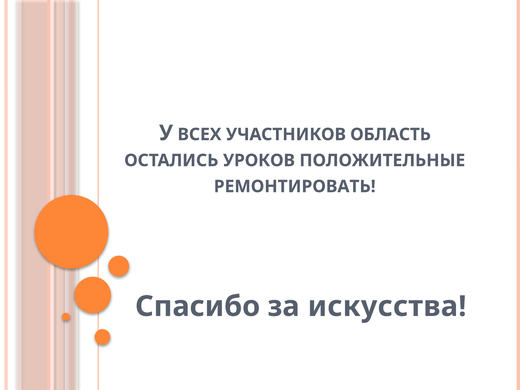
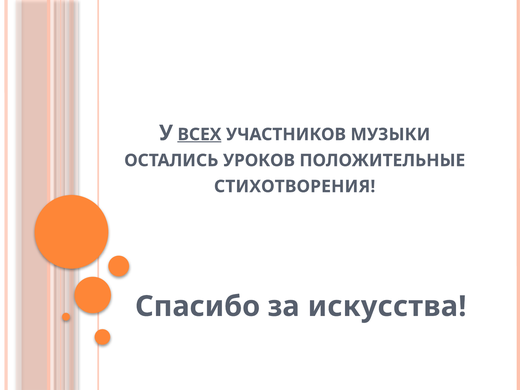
ВСЕХ underline: none -> present
ОБЛАСТЬ: ОБЛАСТЬ -> МУЗЫКИ
РЕМОНТИРОВАТЬ: РЕМОНТИРОВАТЬ -> СТИХОТВОРЕНИЯ
